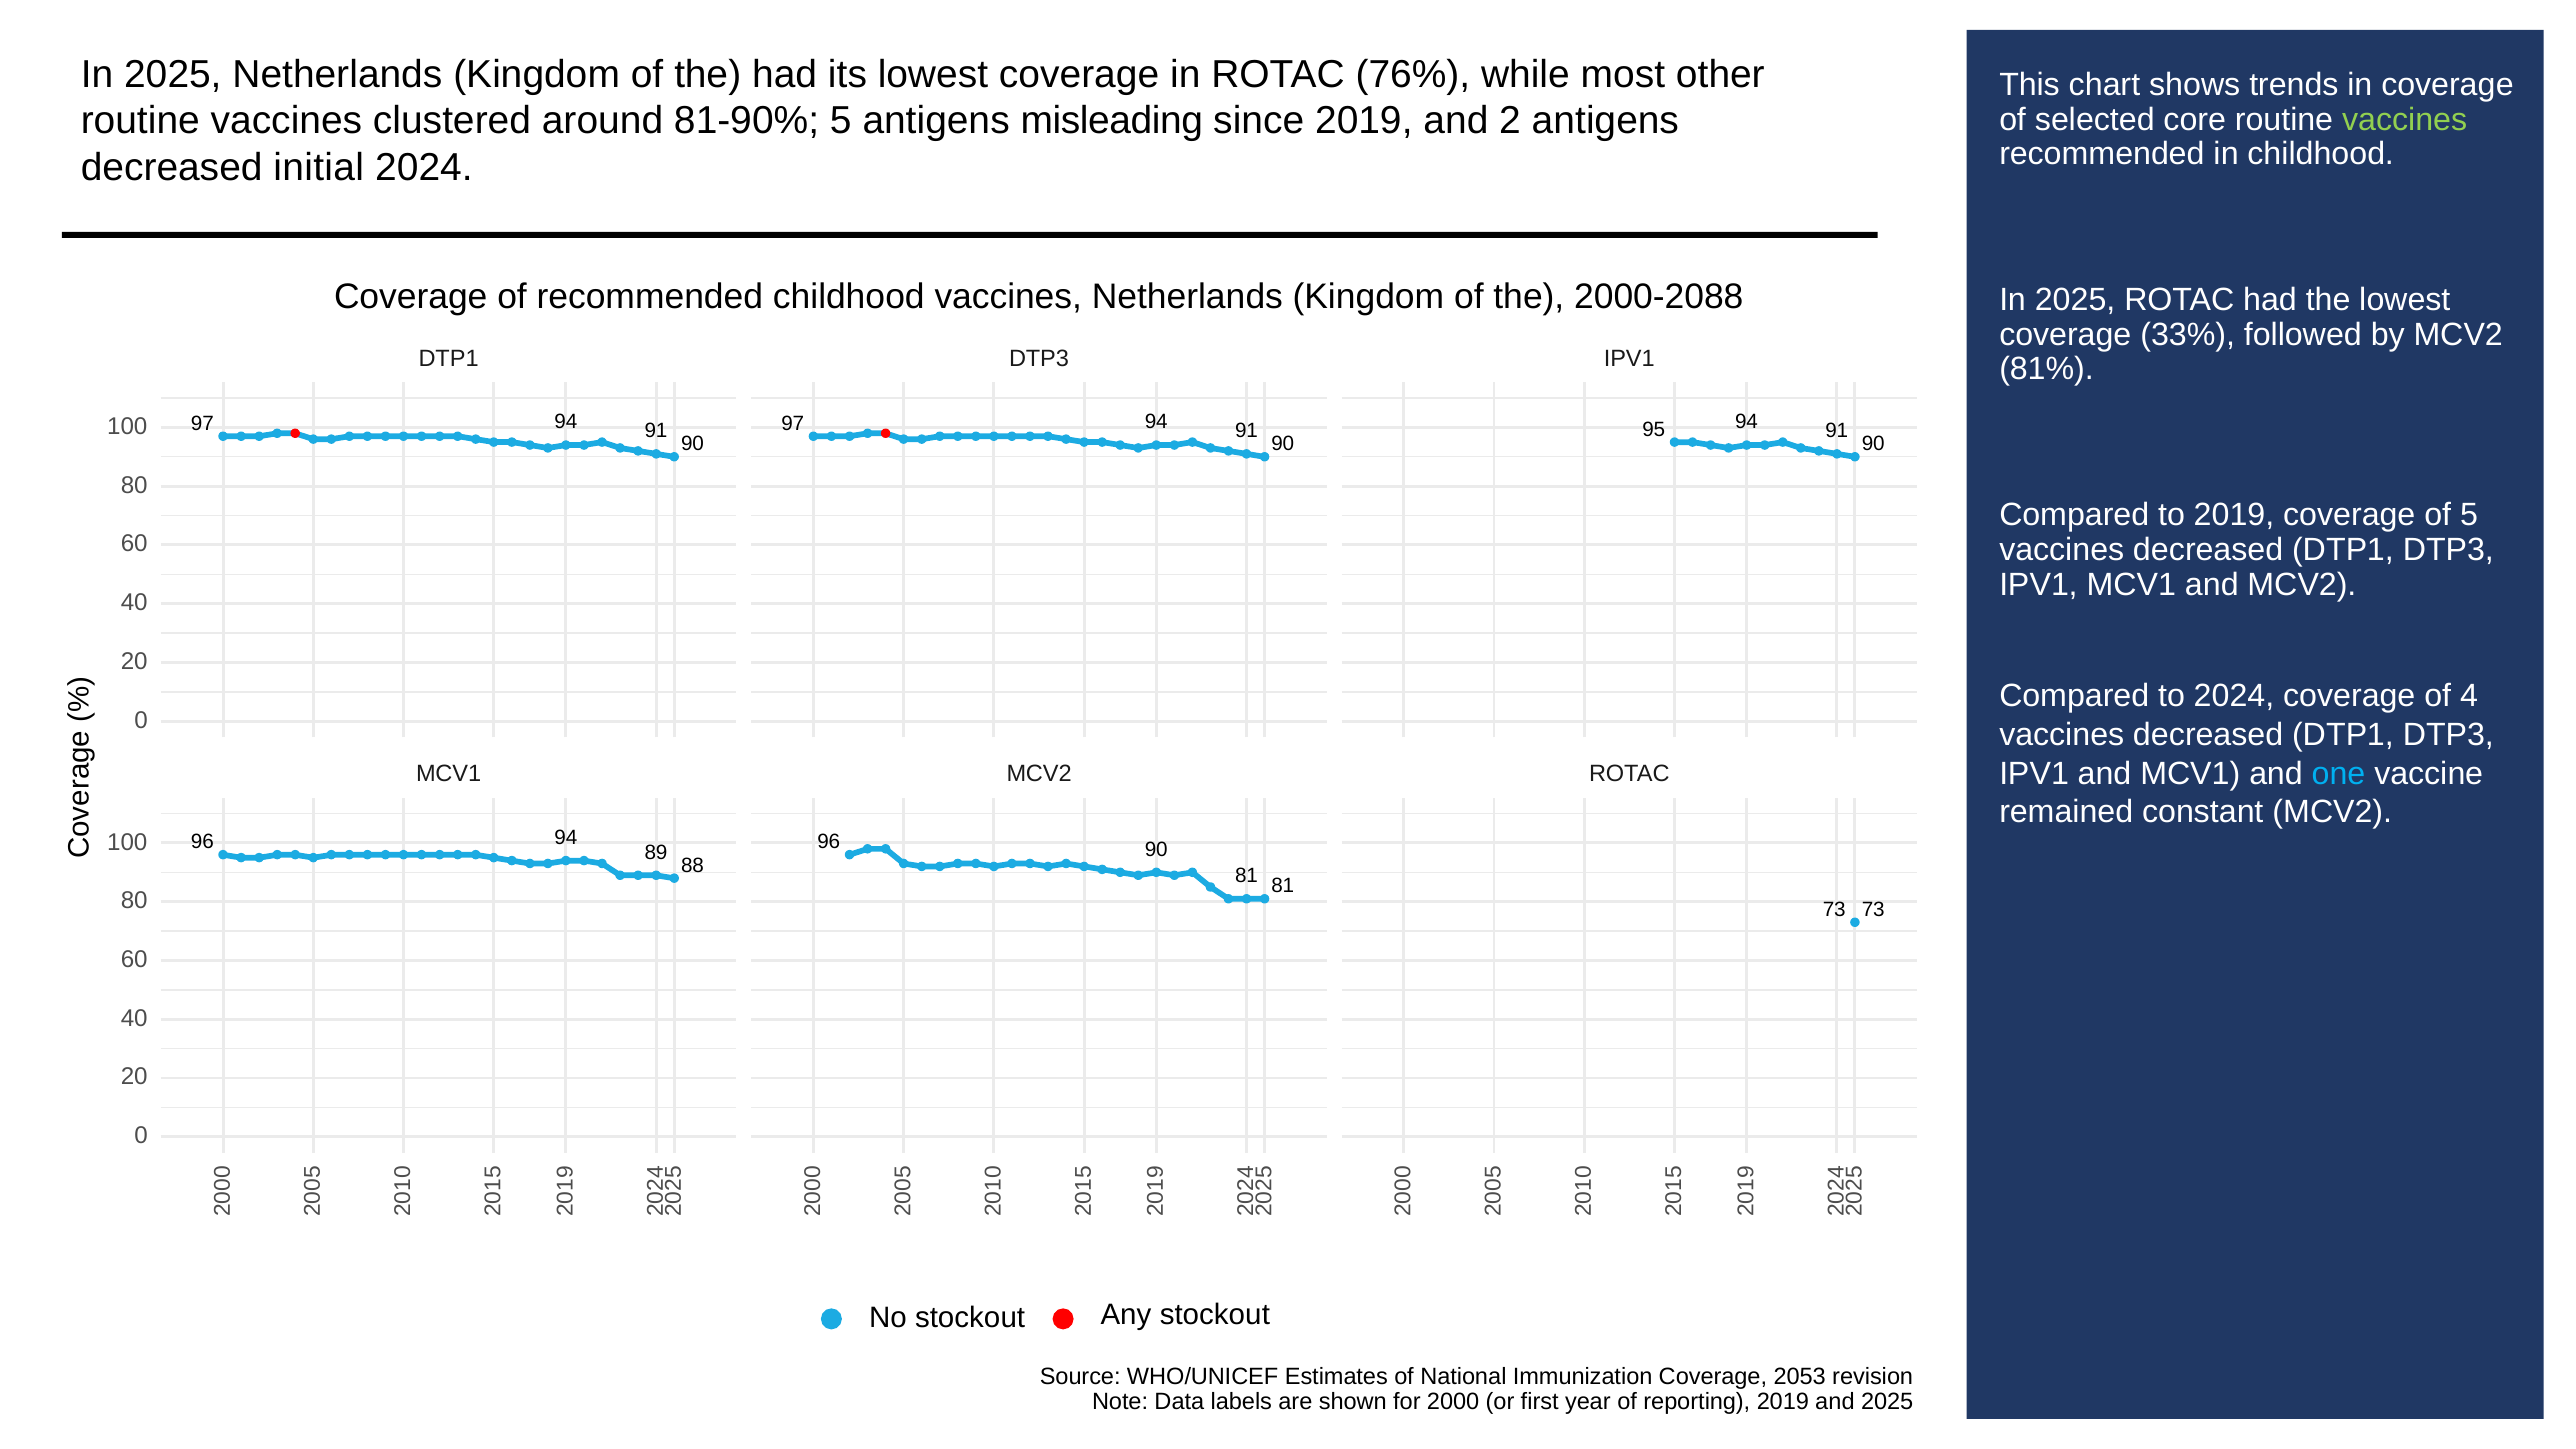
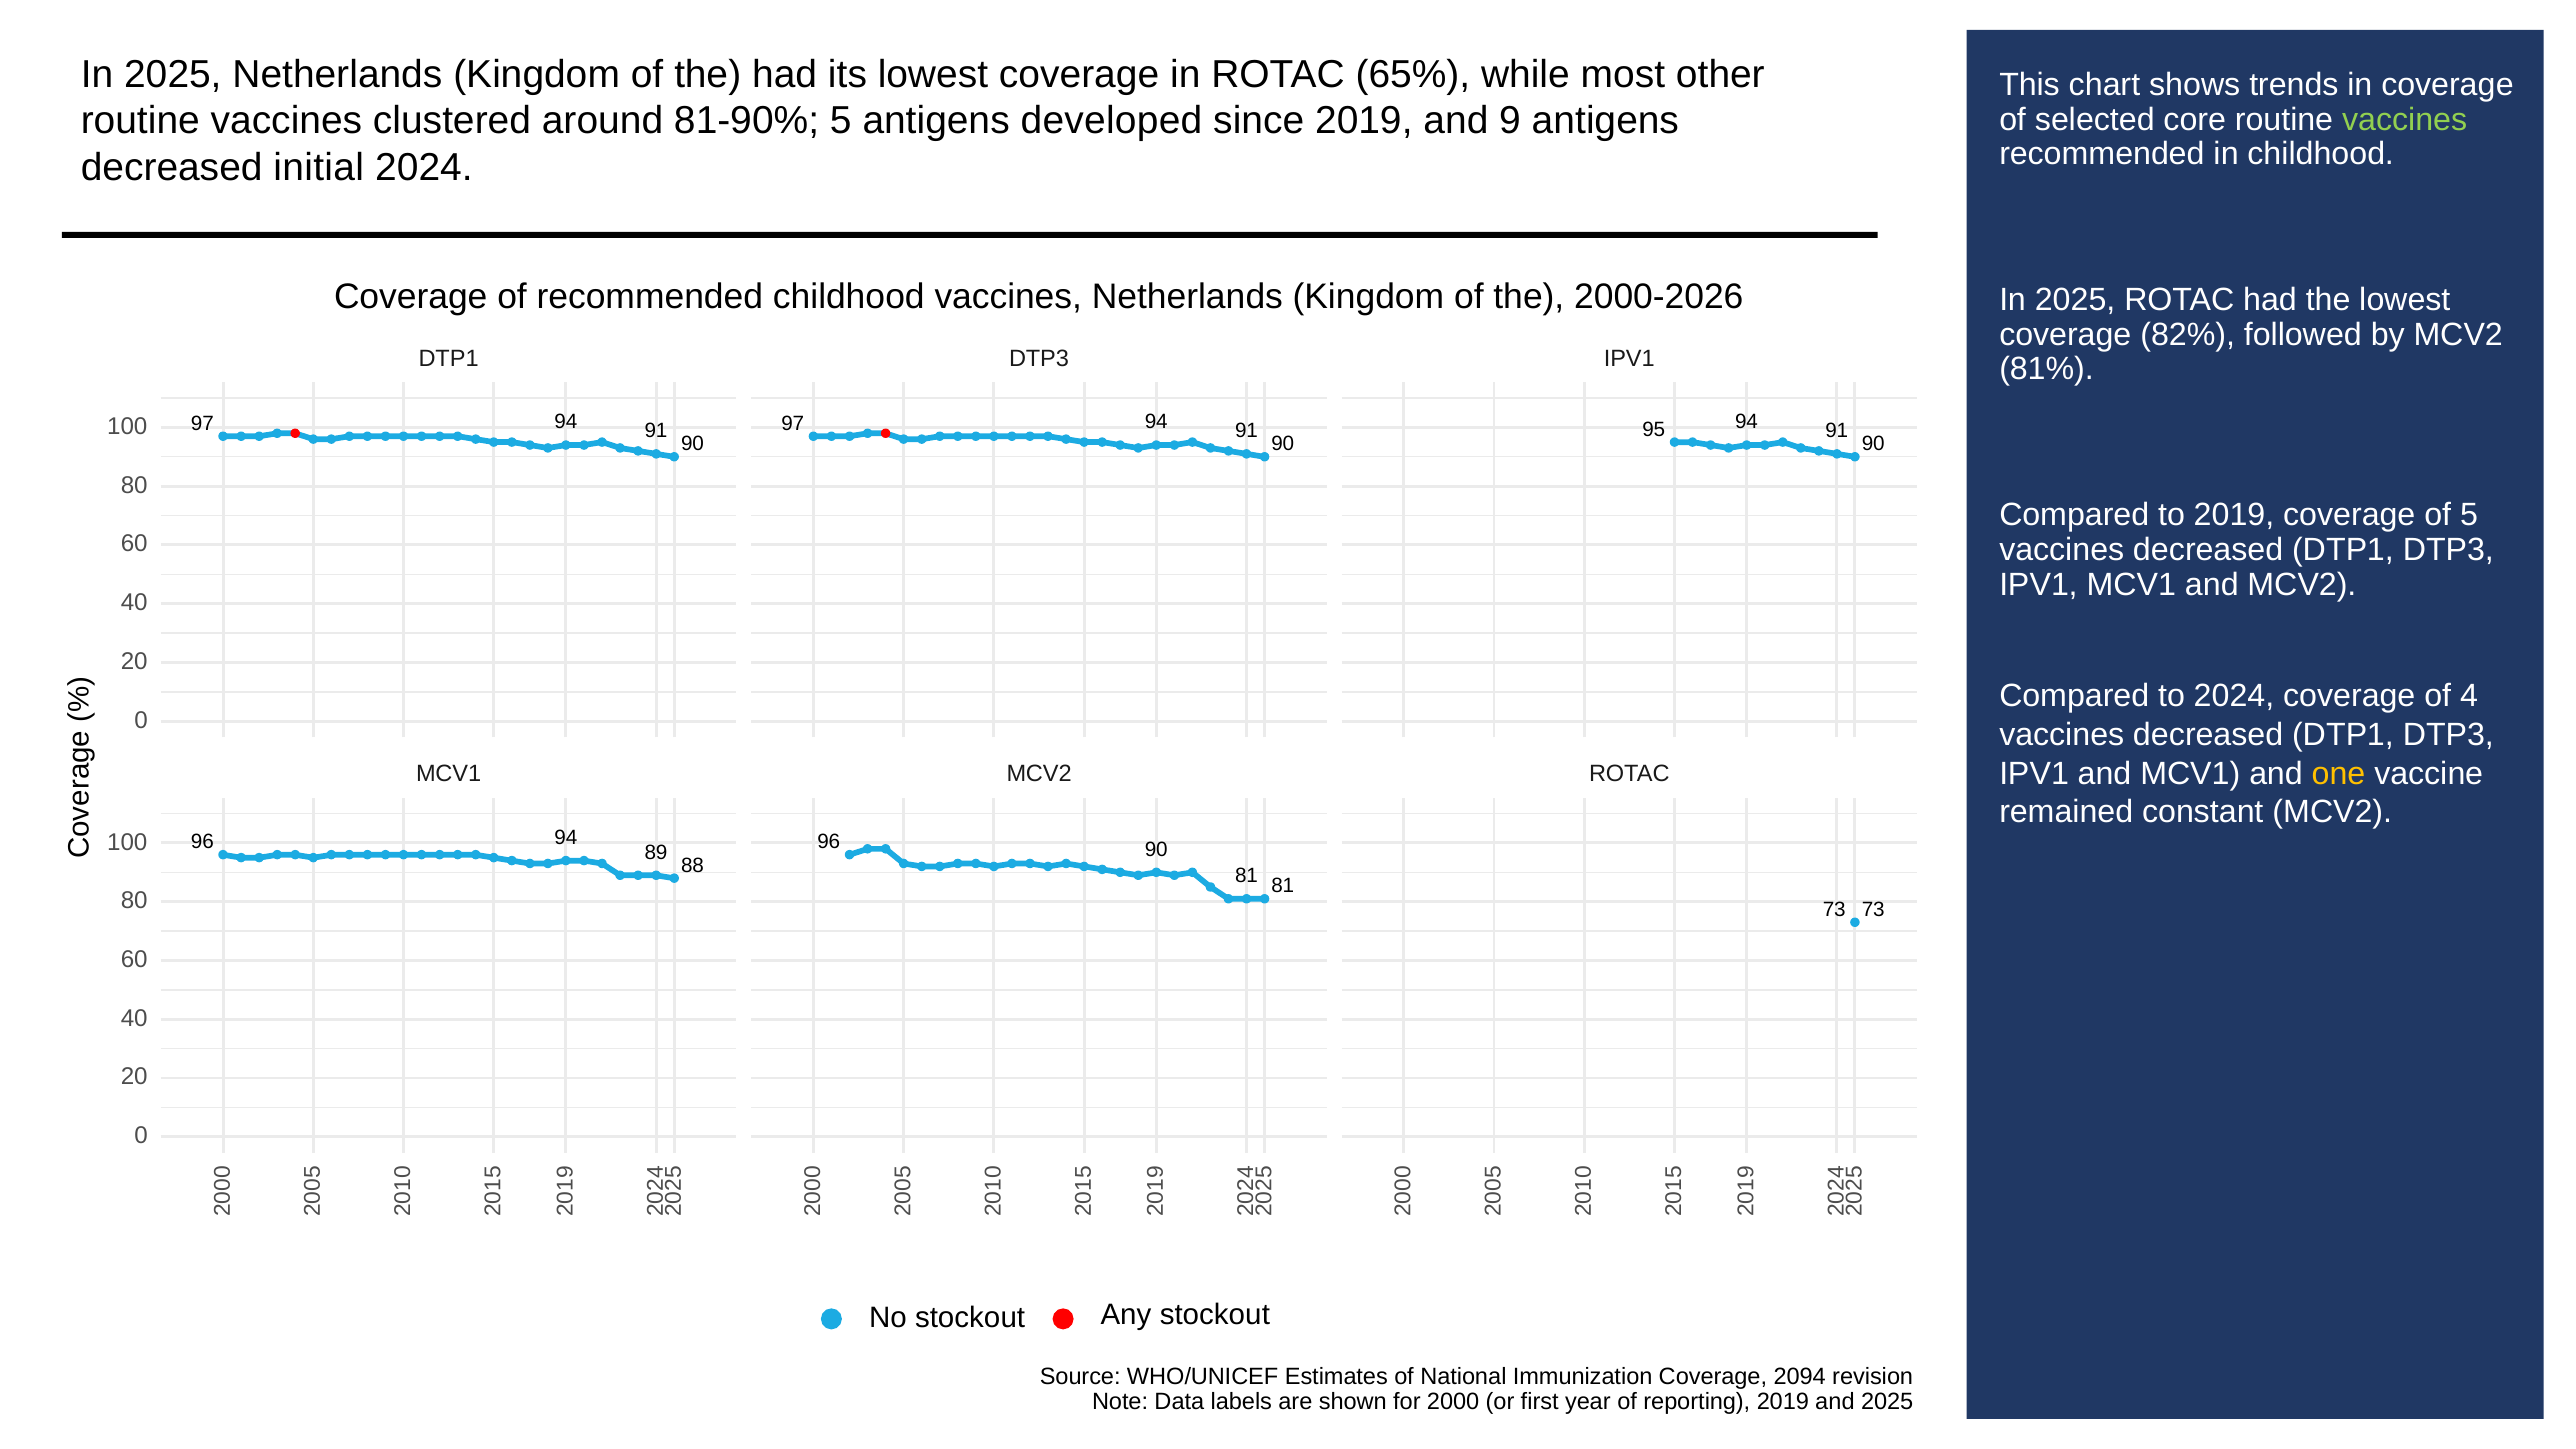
76%: 76% -> 65%
misleading: misleading -> developed
and 2: 2 -> 9
2000-2088: 2000-2088 -> 2000-2026
33%: 33% -> 82%
one colour: light blue -> yellow
2053: 2053 -> 2094
